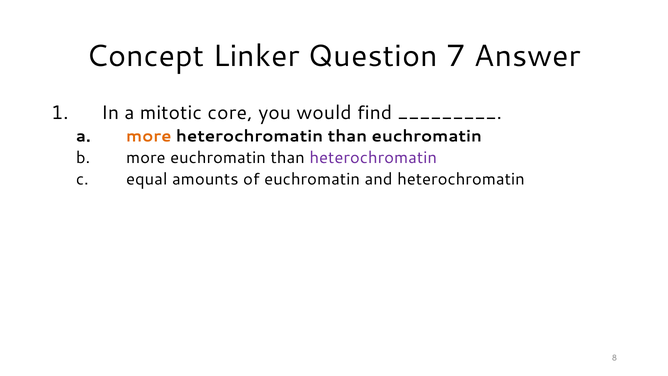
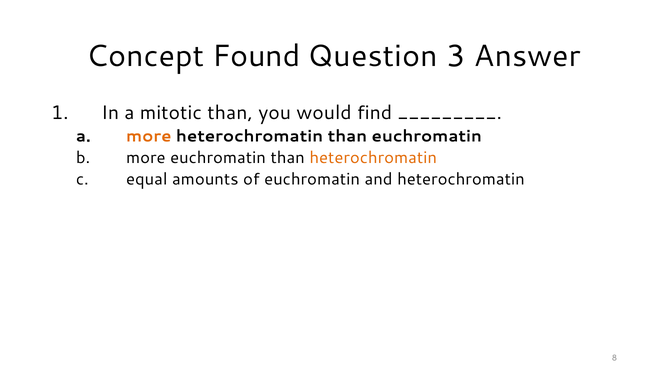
Linker: Linker -> Found
7: 7 -> 3
mitotic core: core -> than
heterochromatin at (373, 157) colour: purple -> orange
